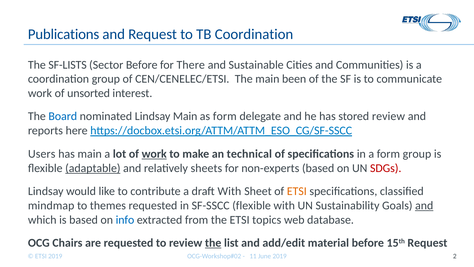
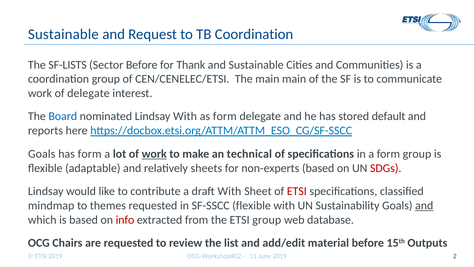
Publications at (64, 34): Publications -> Sustainable
There: There -> Thank
main been: been -> main
of unsorted: unsorted -> delegate
Lindsay Main: Main -> With
stored review: review -> default
Users at (42, 154): Users -> Goals
has main: main -> form
adaptable underline: present -> none
ETSI at (297, 191) colour: orange -> red
info colour: blue -> red
ETSI topics: topics -> group
the at (213, 243) underline: present -> none
15th Request: Request -> Outputs
